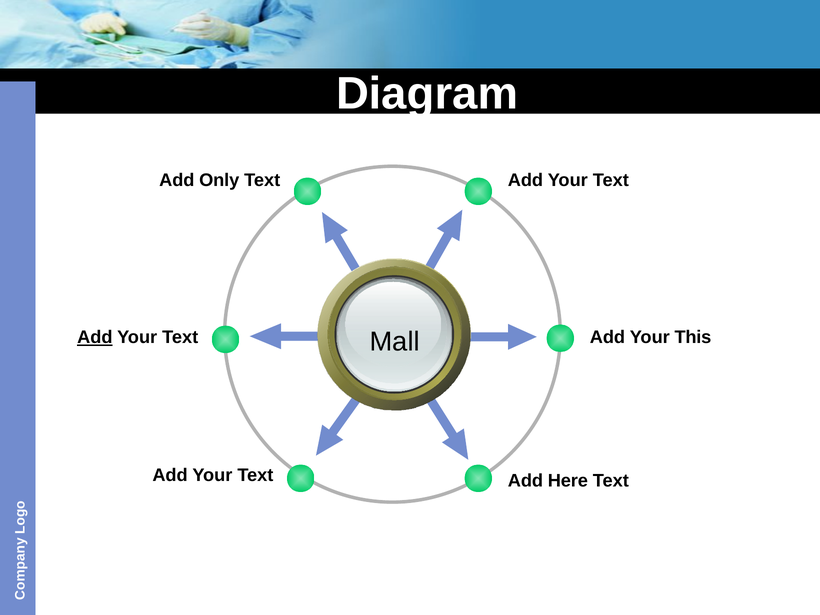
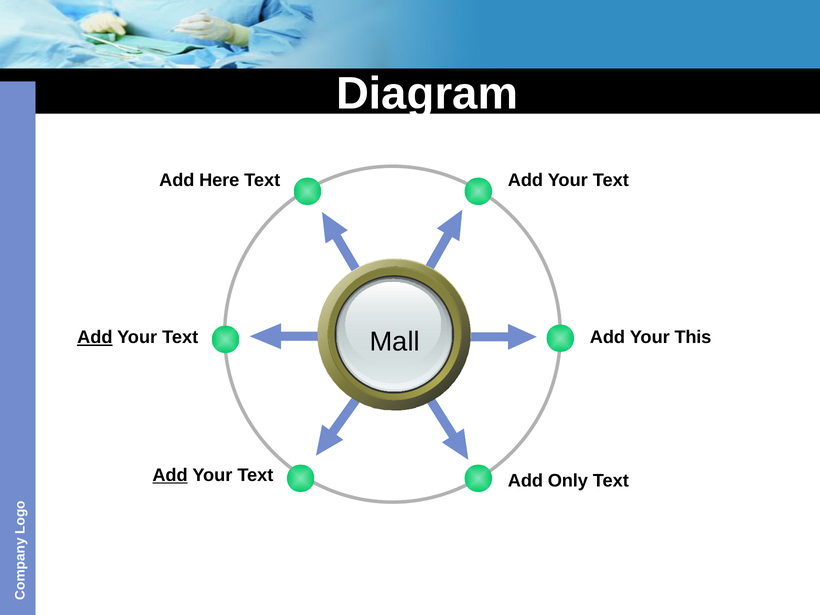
Only: Only -> Here
Add at (170, 475) underline: none -> present
Here: Here -> Only
